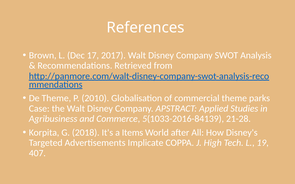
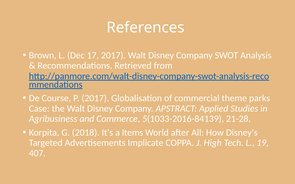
De Theme: Theme -> Course
P 2010: 2010 -> 2017
